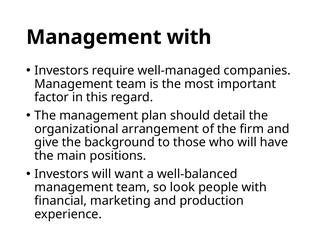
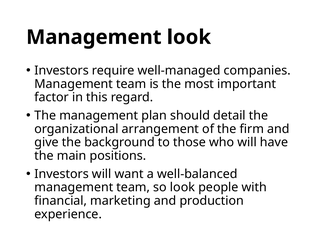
Management with: with -> look
